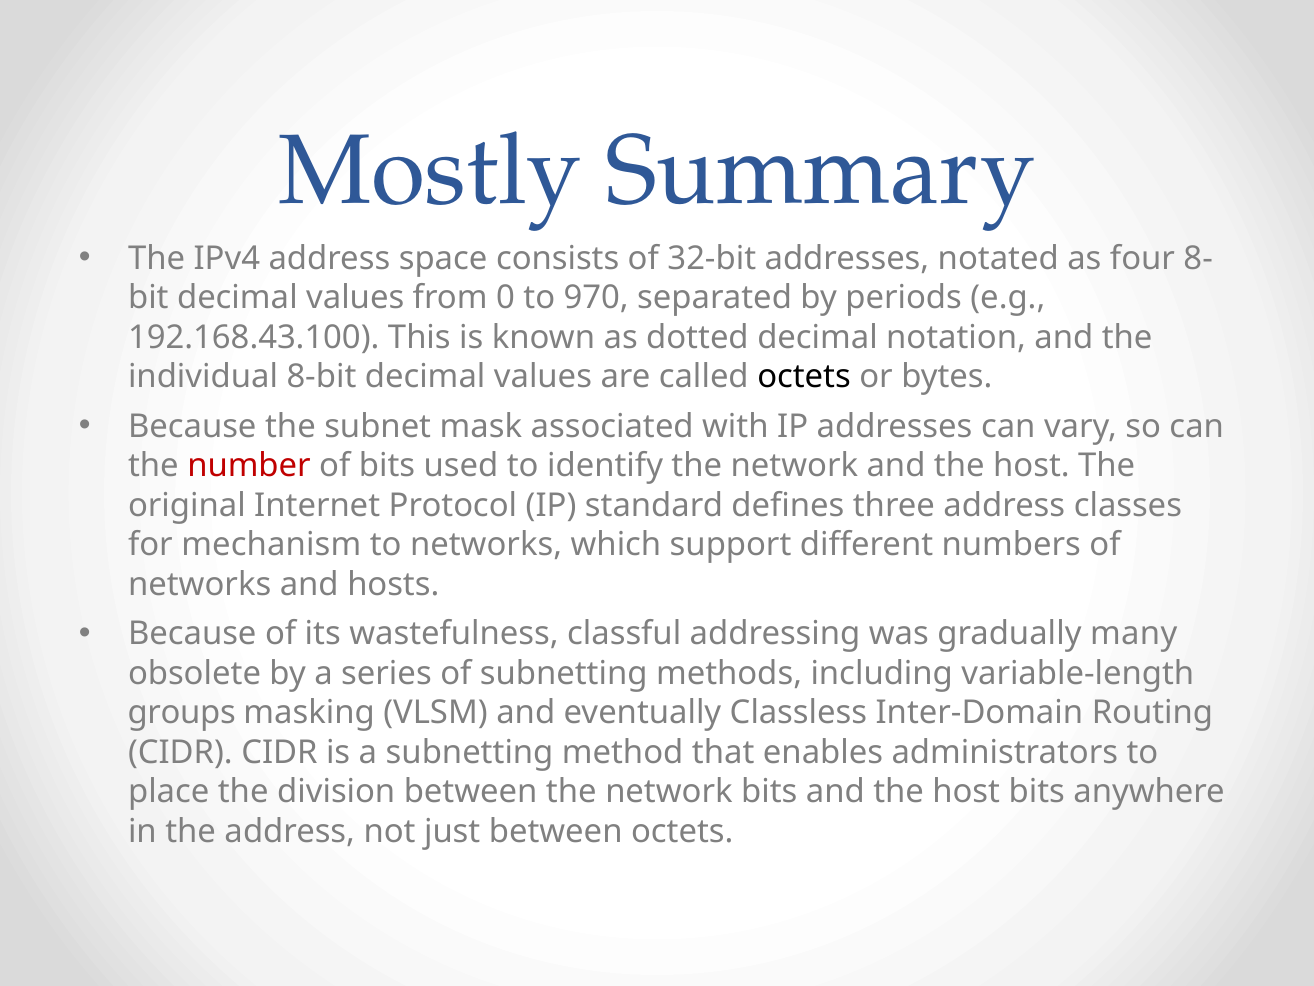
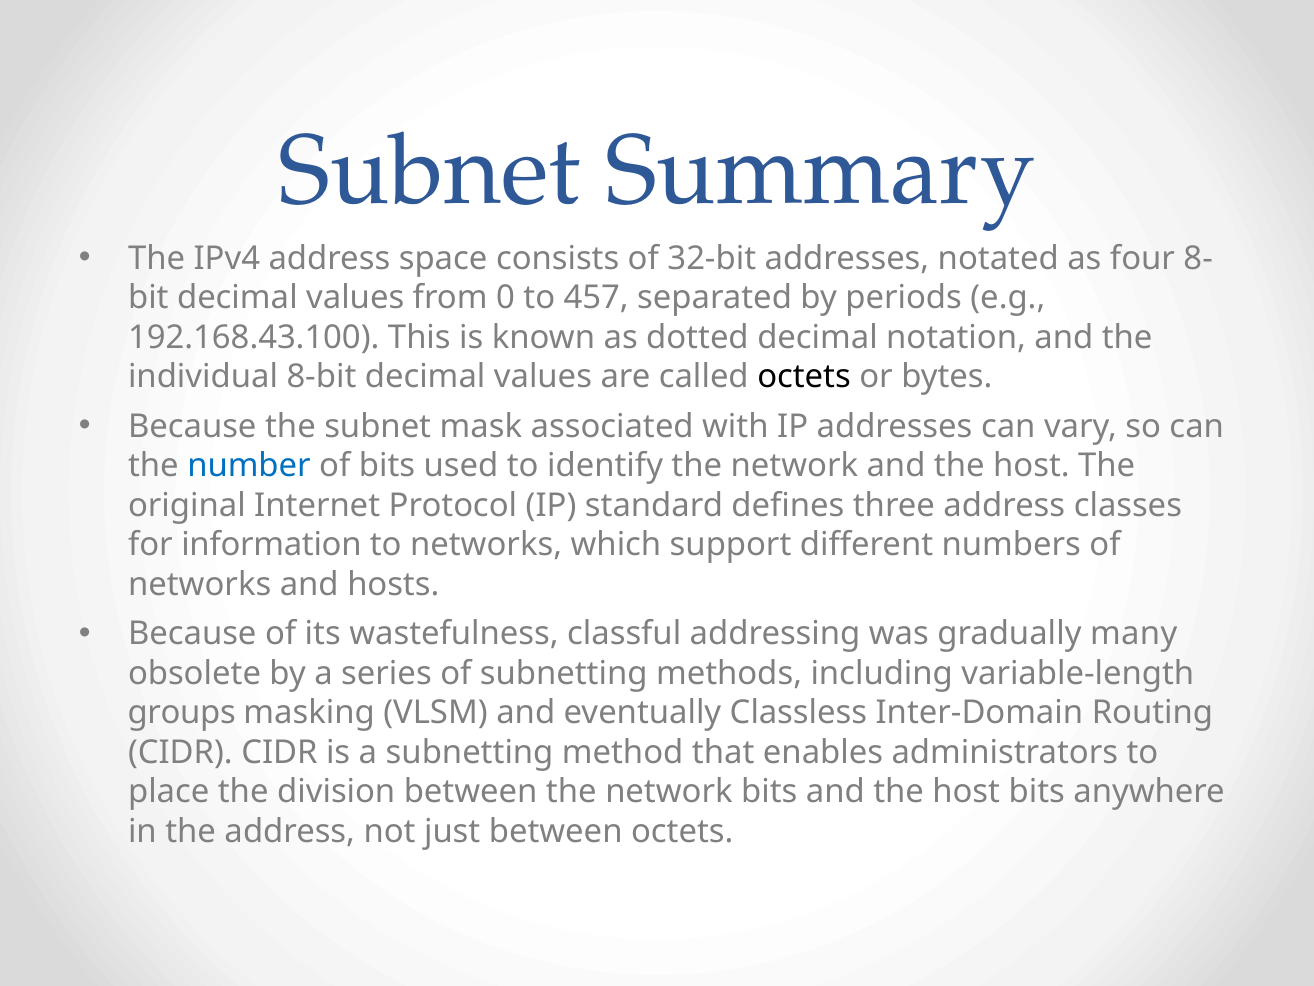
Mostly at (430, 171): Mostly -> Subnet
970: 970 -> 457
number colour: red -> blue
mechanism: mechanism -> information
